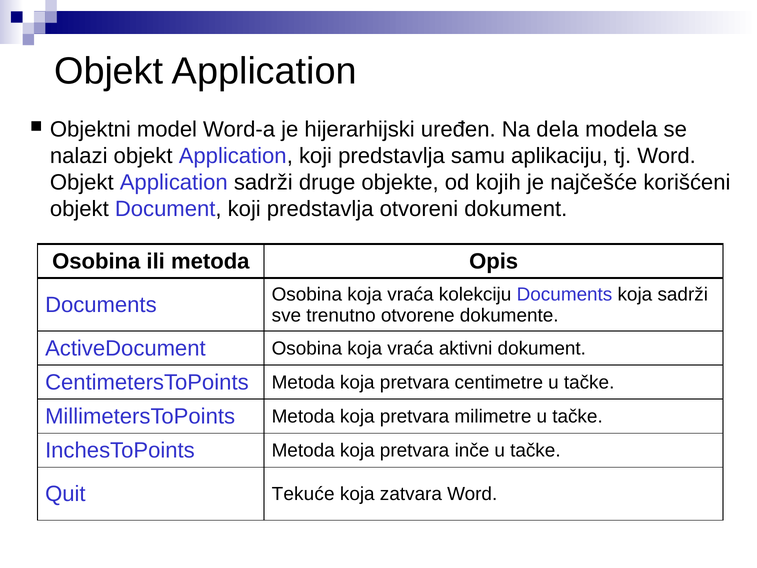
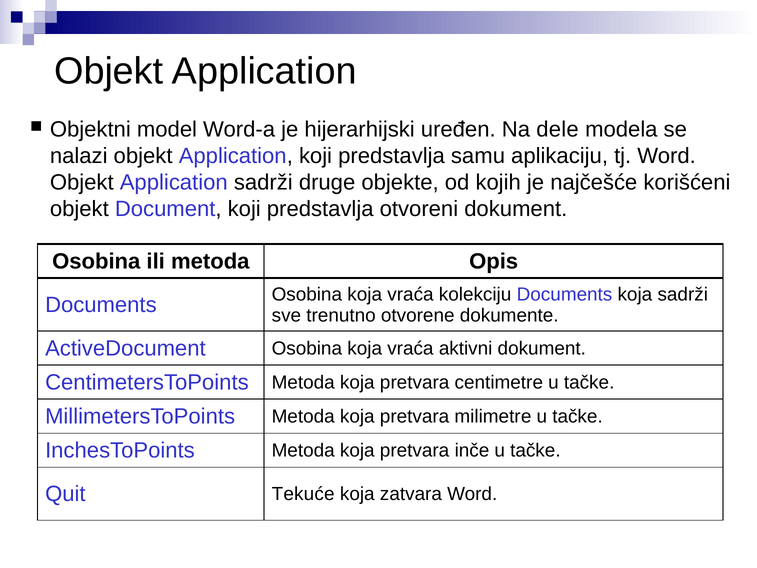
dela: dela -> dele
